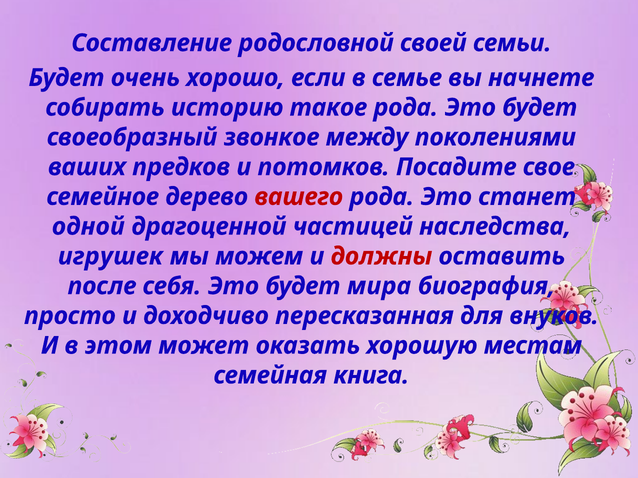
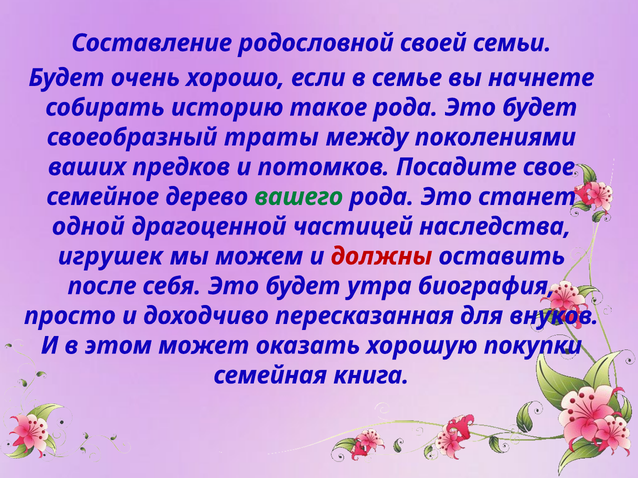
звонкое: звонкое -> траты
вашего colour: red -> green
мира: мира -> утра
местам: местам -> покупки
